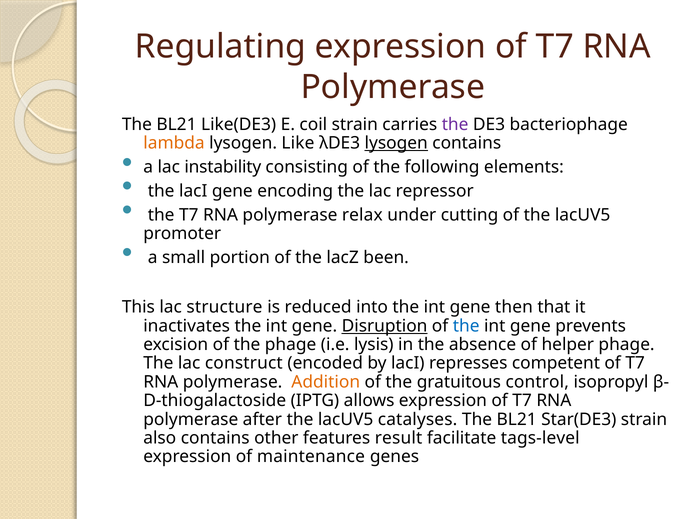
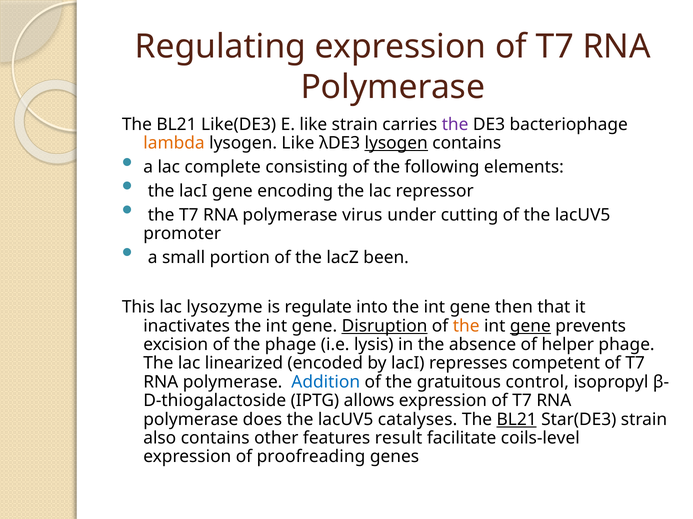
E coil: coil -> like
instability: instability -> complete
relax: relax -> virus
structure: structure -> lysozyme
reduced: reduced -> regulate
the at (466, 326) colour: blue -> orange
gene at (530, 326) underline: none -> present
construct: construct -> linearized
Addition colour: orange -> blue
after: after -> does
BL21 at (517, 420) underline: none -> present
tags-level: tags-level -> coils-level
maintenance: maintenance -> proofreading
